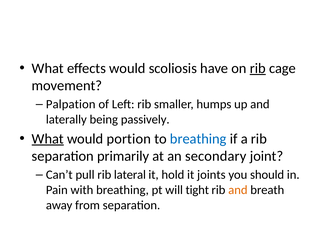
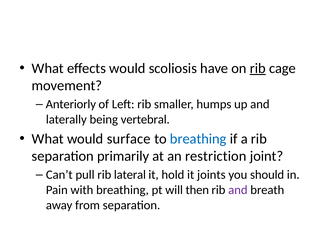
Palpation: Palpation -> Anteriorly
passively: passively -> vertebral
What at (48, 139) underline: present -> none
portion: portion -> surface
secondary: secondary -> restriction
tight: tight -> then
and at (238, 190) colour: orange -> purple
